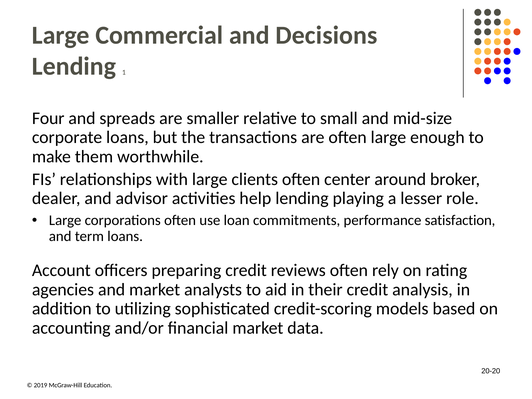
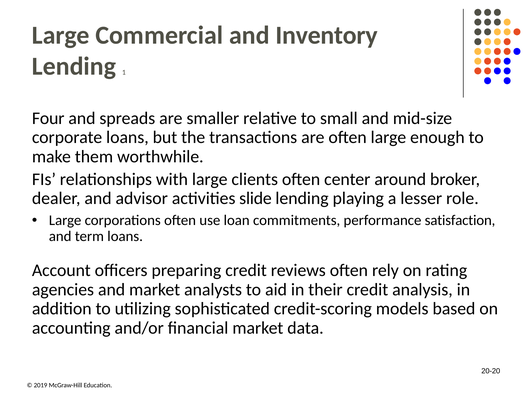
Decisions: Decisions -> Inventory
help: help -> slide
